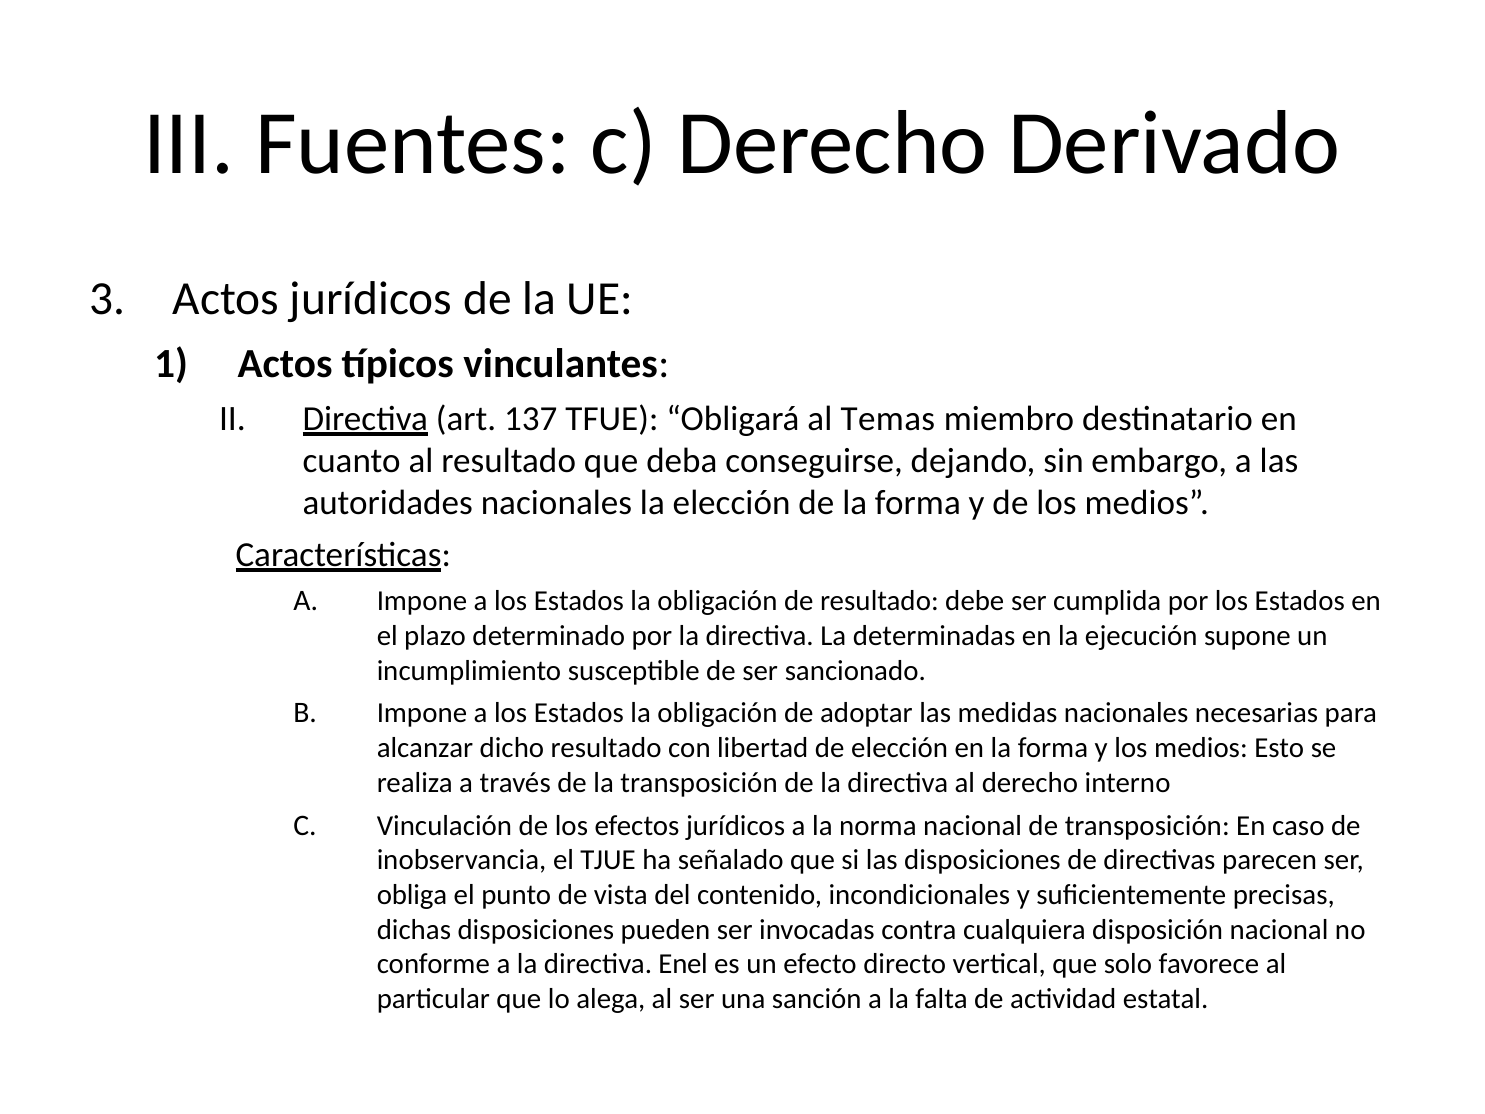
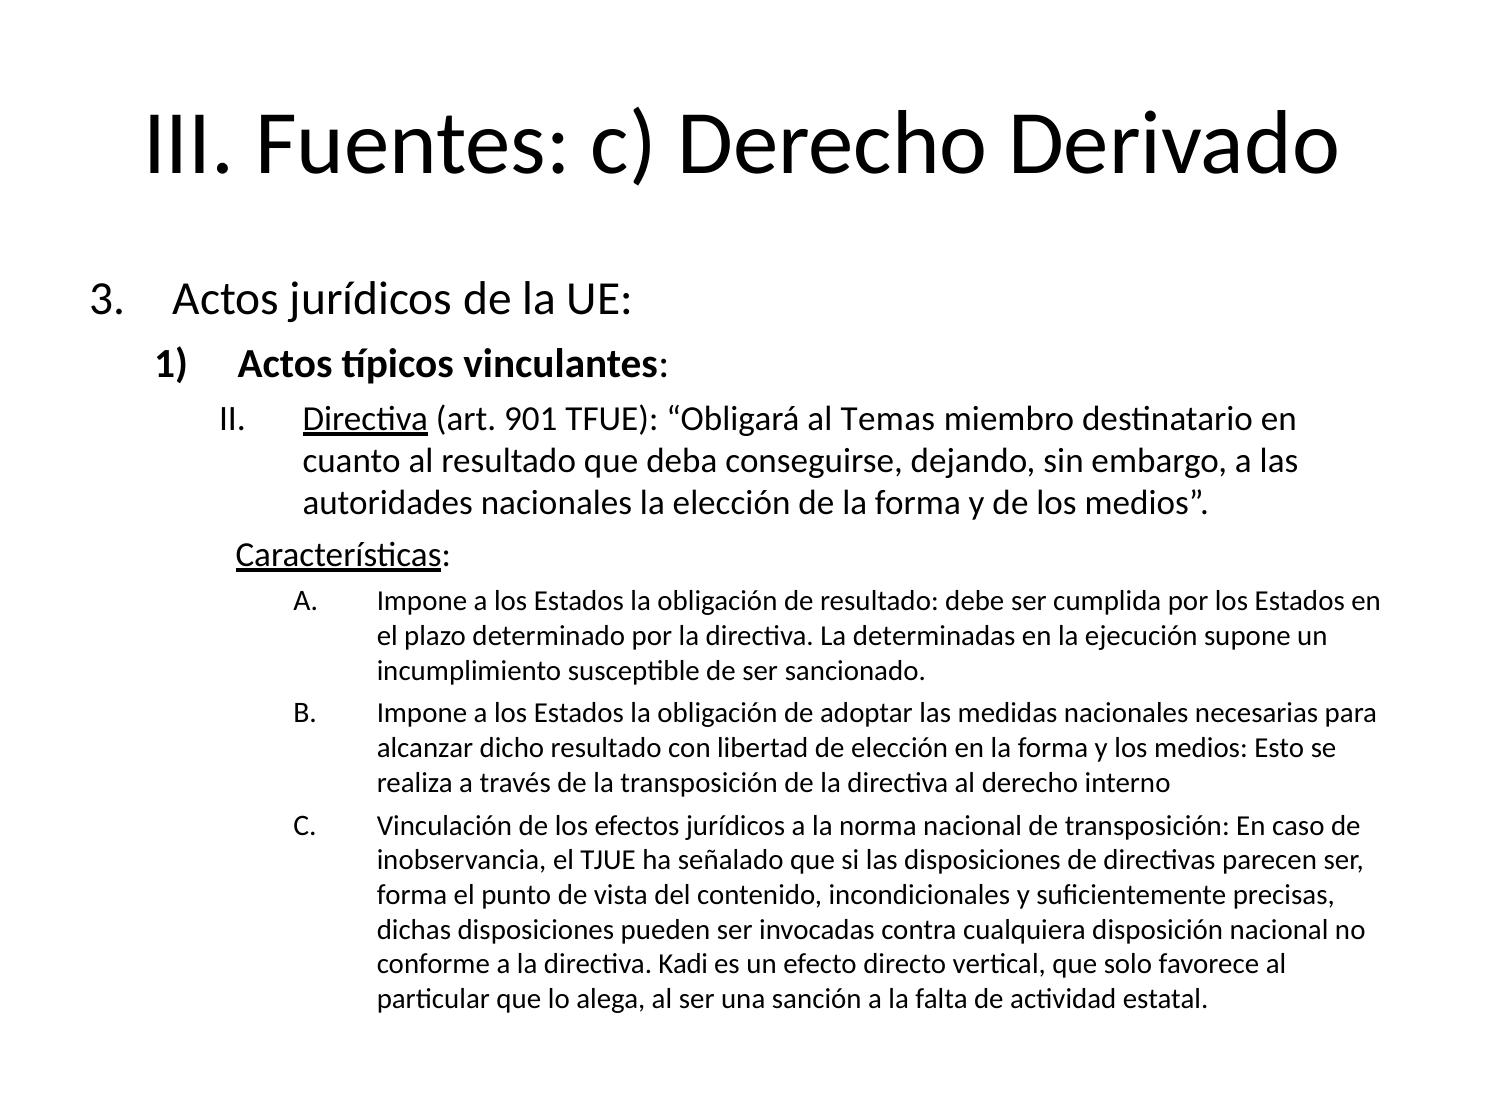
137: 137 -> 901
obliga at (412, 895): obliga -> forma
Enel: Enel -> Kadi
